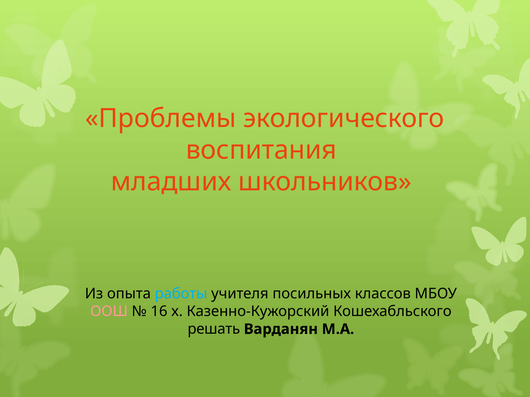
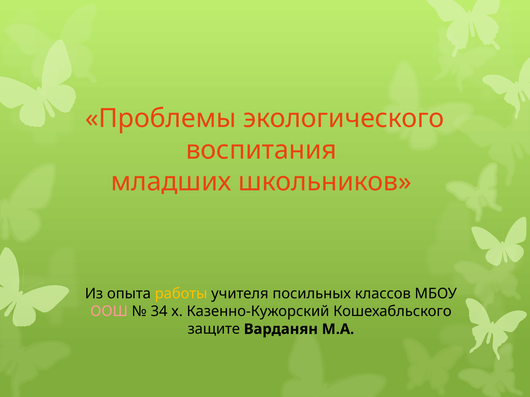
работы colour: light blue -> yellow
16: 16 -> 34
решать: решать -> защите
